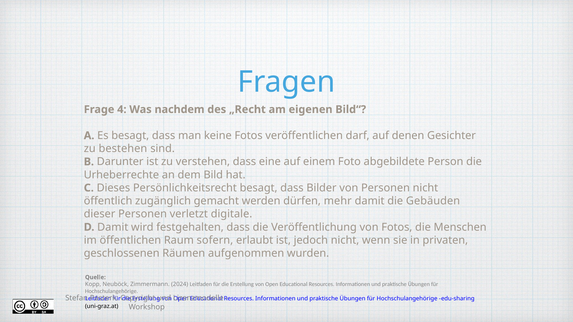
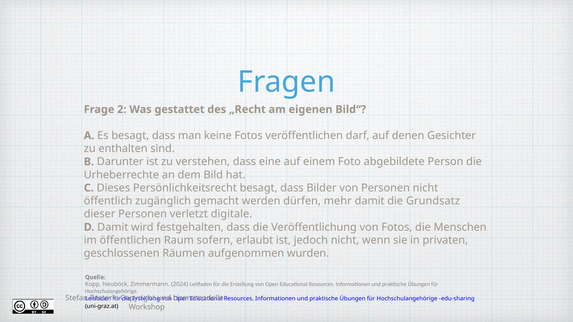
4: 4 -> 2
nachdem: nachdem -> gestattet
bestehen: bestehen -> enthalten
Gebäuden: Gebäuden -> Grundsatz
